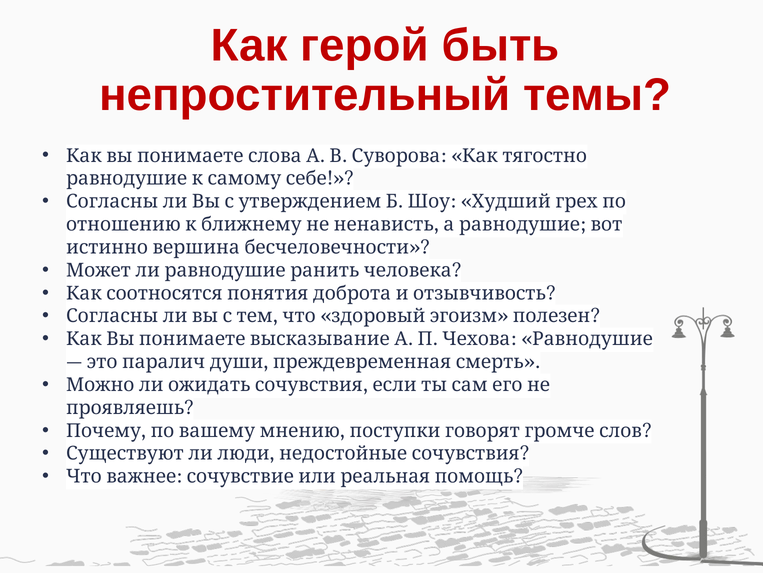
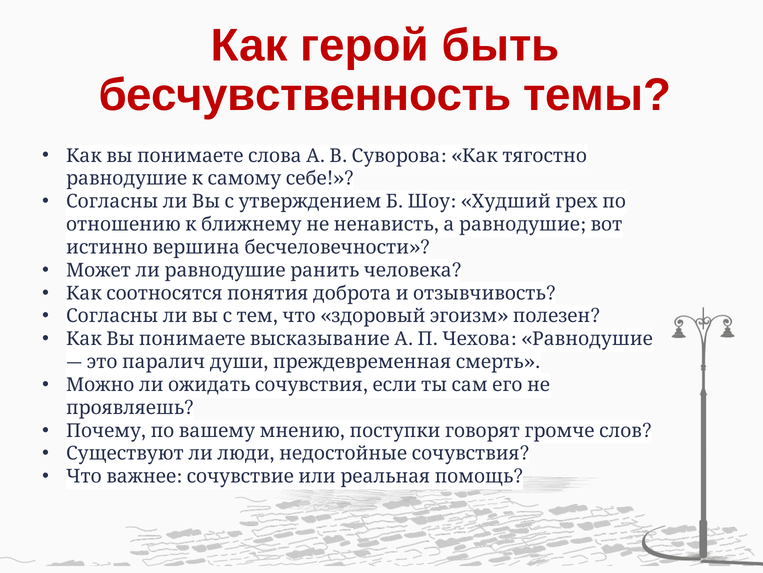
непростительный: непростительный -> бесчувственность
